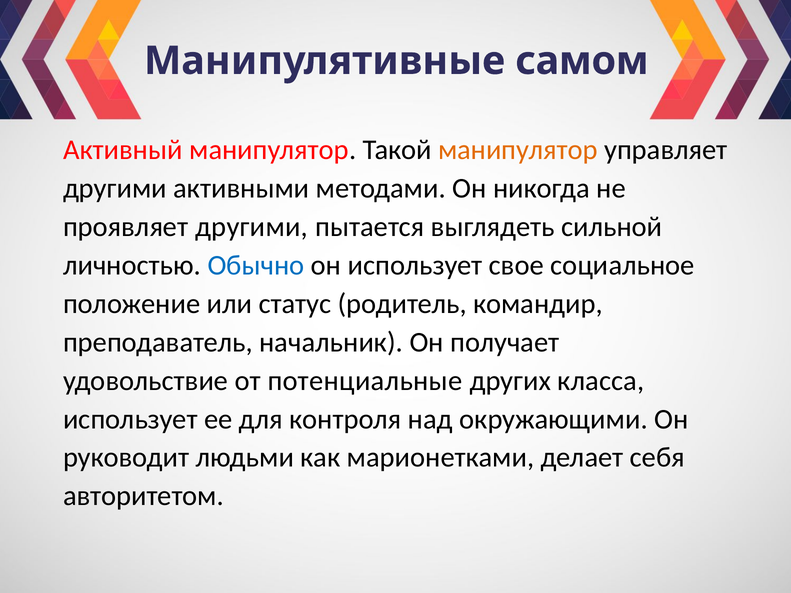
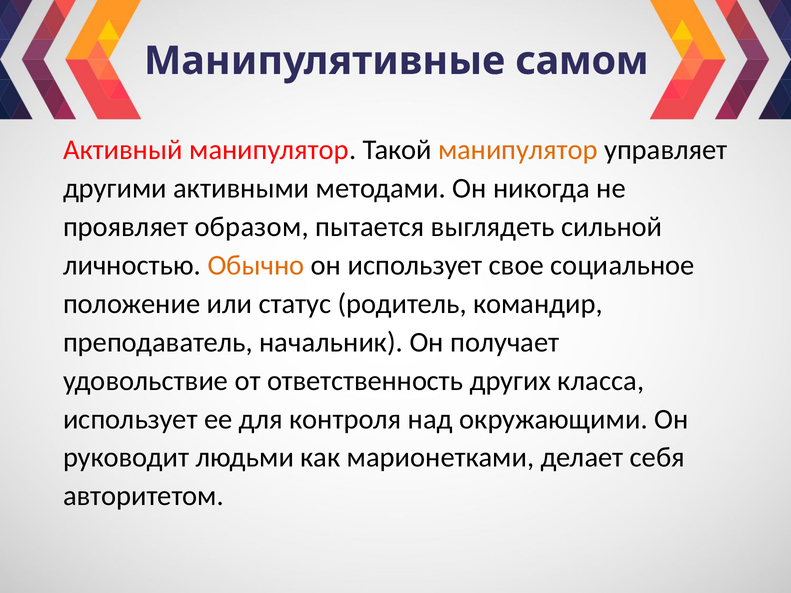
проявляет другими: другими -> образом
Обычно colour: blue -> orange
потенциальные: потенциальные -> ответственность
